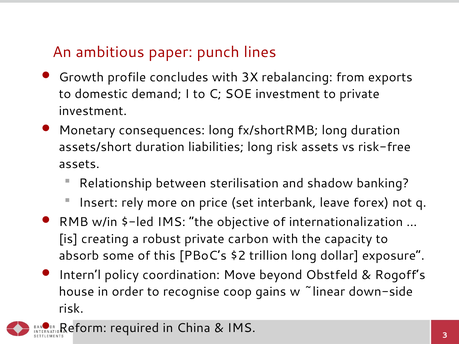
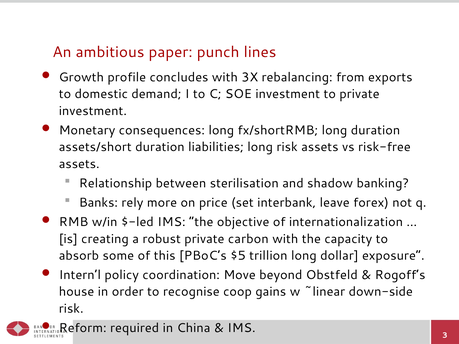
Insert: Insert -> Banks
$2: $2 -> $5
